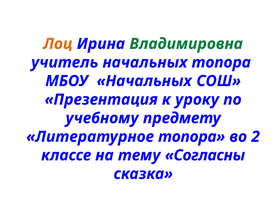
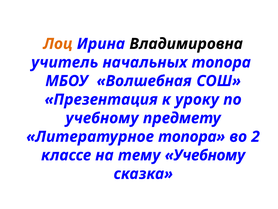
Владимировна colour: green -> black
МБОУ Начальных: Начальных -> Волшебная
тему Согласны: Согласны -> Учебному
